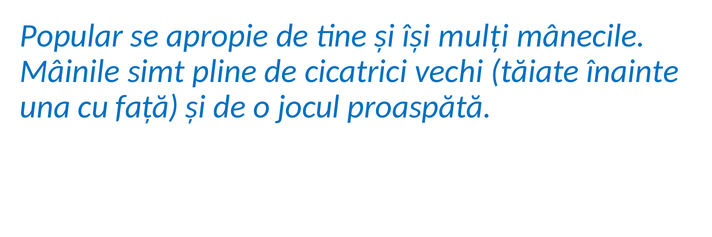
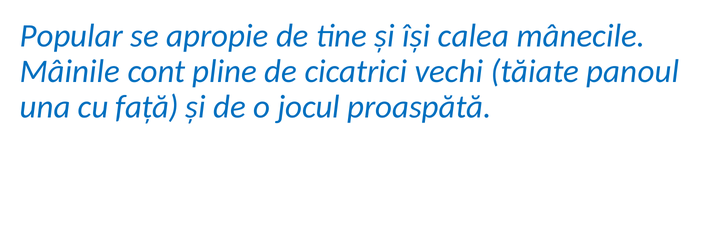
mulți: mulți -> calea
simt: simt -> cont
înainte: înainte -> panoul
